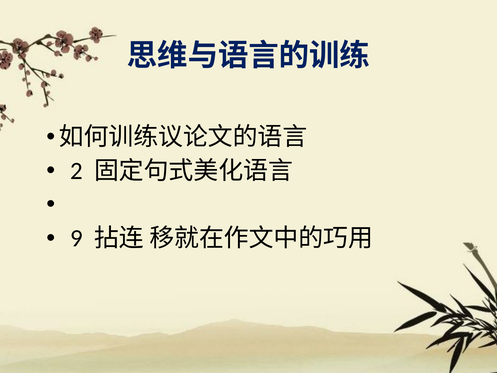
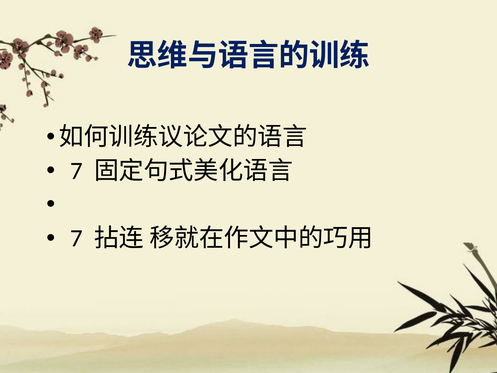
2 at (76, 171): 2 -> 7
9 at (76, 238): 9 -> 7
